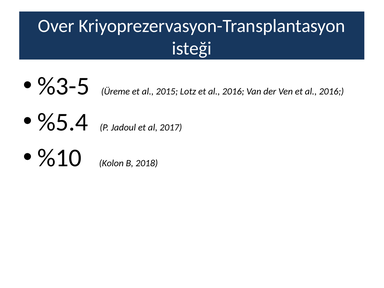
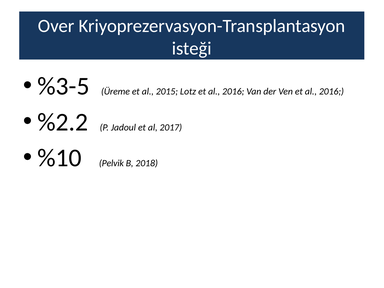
%5.4: %5.4 -> %2.2
Kolon: Kolon -> Pelvik
